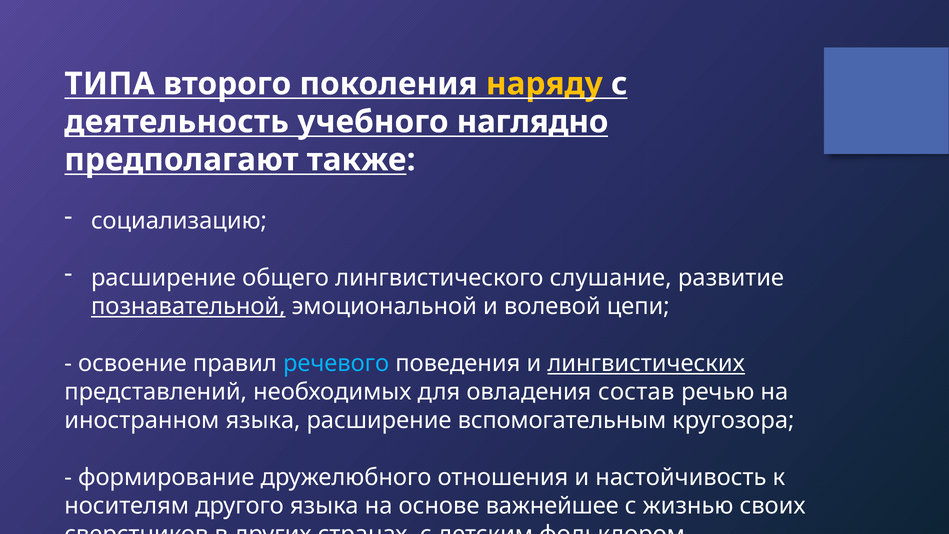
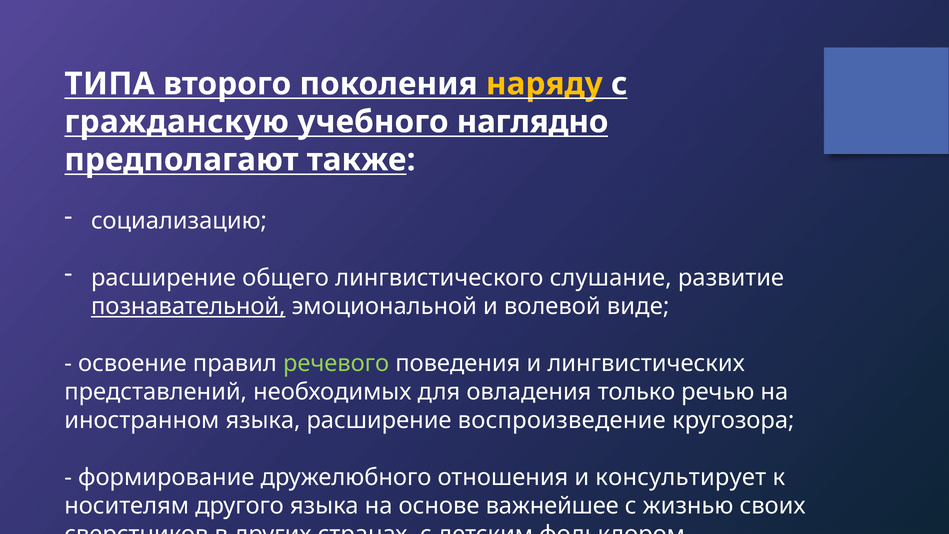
деятельность: деятельность -> гражданскую
цепи: цепи -> виде
речевого colour: light blue -> light green
лингвистических underline: present -> none
состав: состав -> только
вспомогательным: вспомогательным -> воспроизведение
настойчивость: настойчивость -> консультирует
